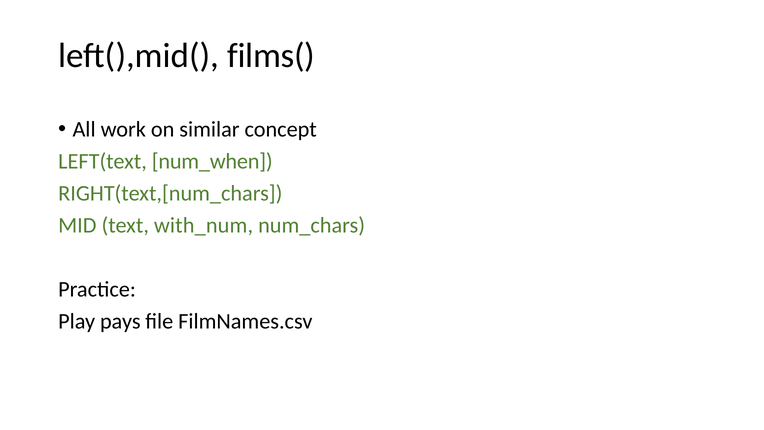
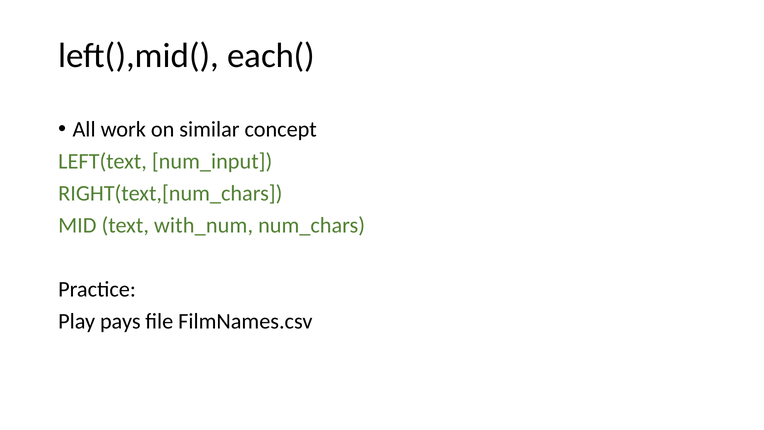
films(: films( -> each(
num_when: num_when -> num_input
